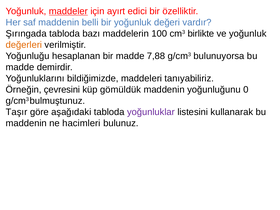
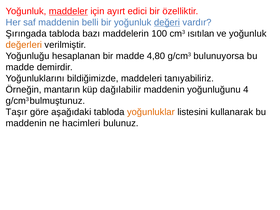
değeri underline: none -> present
birlikte: birlikte -> ısıtılan
7,88: 7,88 -> 4,80
çevresini: çevresini -> mantarın
gömüldük: gömüldük -> dağılabilir
0: 0 -> 4
yoğunluklar colour: purple -> orange
